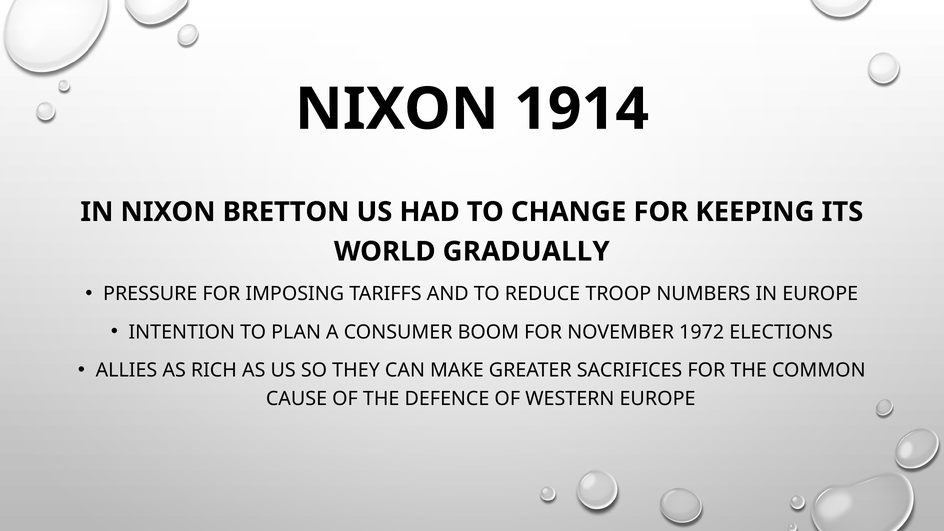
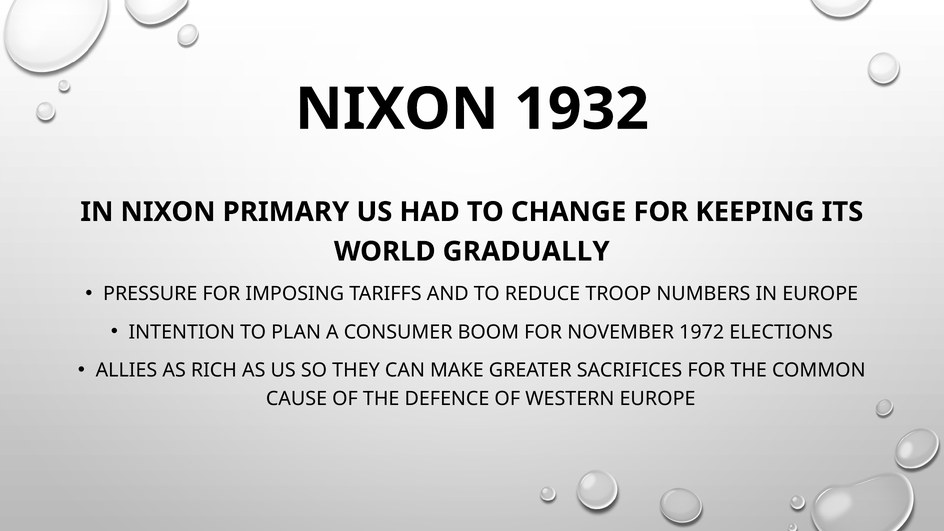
1914: 1914 -> 1932
BRETTON: BRETTON -> PRIMARY
